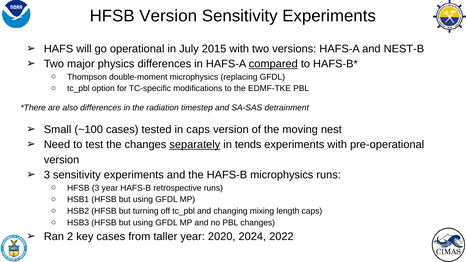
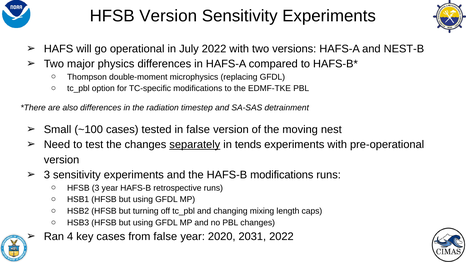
July 2015: 2015 -> 2022
compared underline: present -> none
in caps: caps -> false
HAFS-B microphysics: microphysics -> modifications
2: 2 -> 4
from taller: taller -> false
2024: 2024 -> 2031
